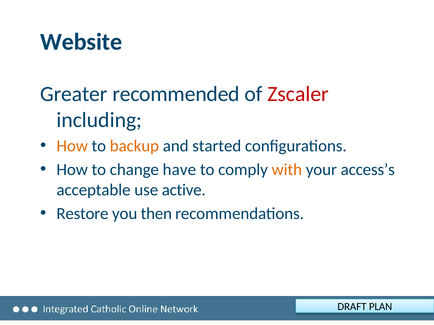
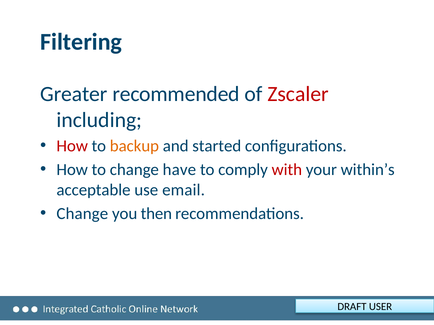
Website: Website -> Filtering
How at (72, 146) colour: orange -> red
with colour: orange -> red
access’s: access’s -> within’s
active: active -> email
Restore at (82, 214): Restore -> Change
PLAN: PLAN -> USER
